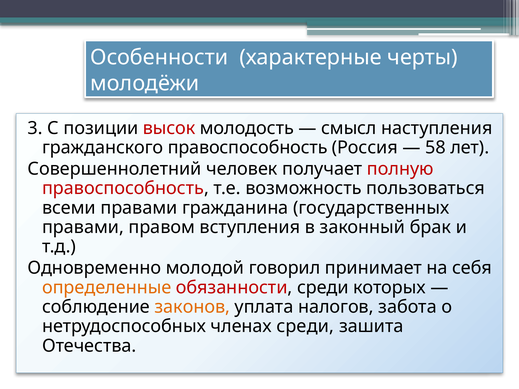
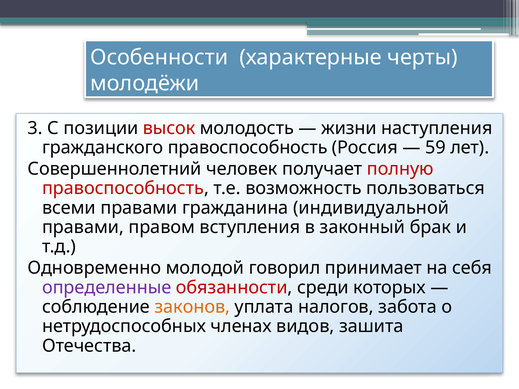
смысл: смысл -> жизни
58: 58 -> 59
государственных: государственных -> индивидуальной
определенные colour: orange -> purple
членах среди: среди -> видов
